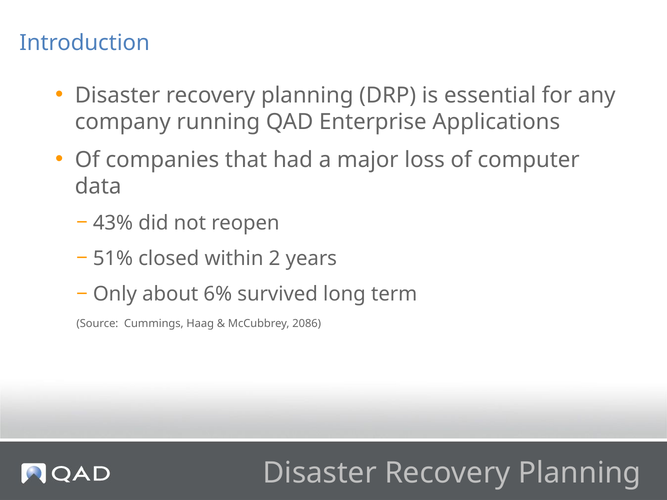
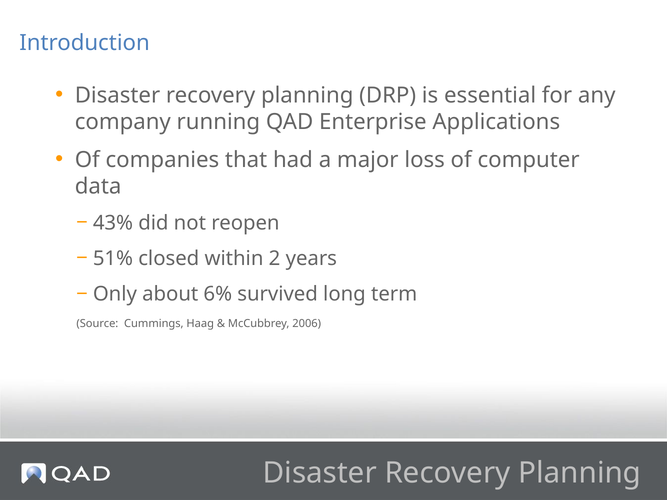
2086: 2086 -> 2006
